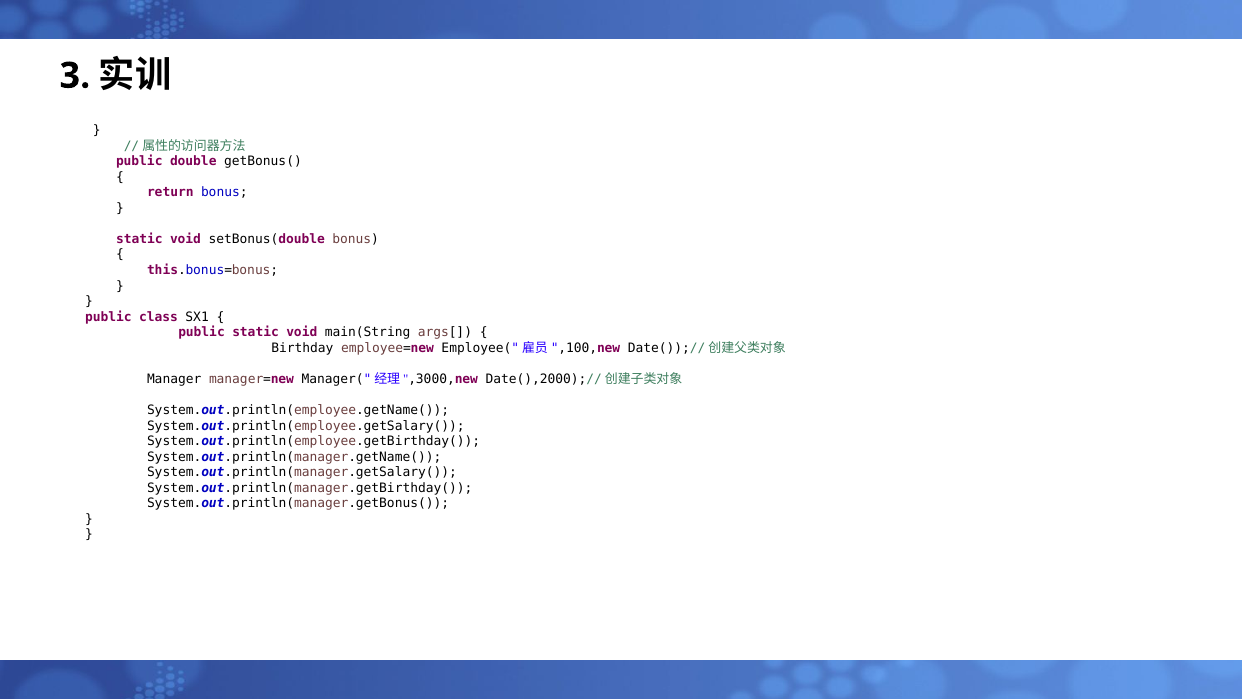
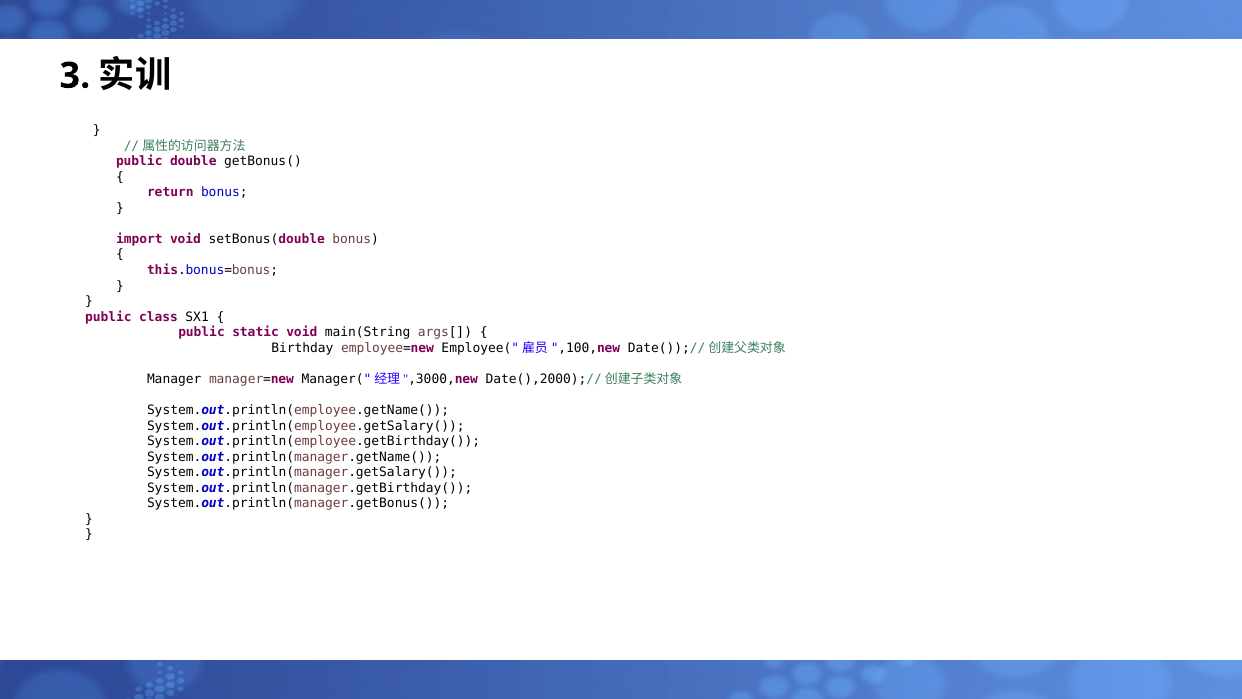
static at (139, 239): static -> import
